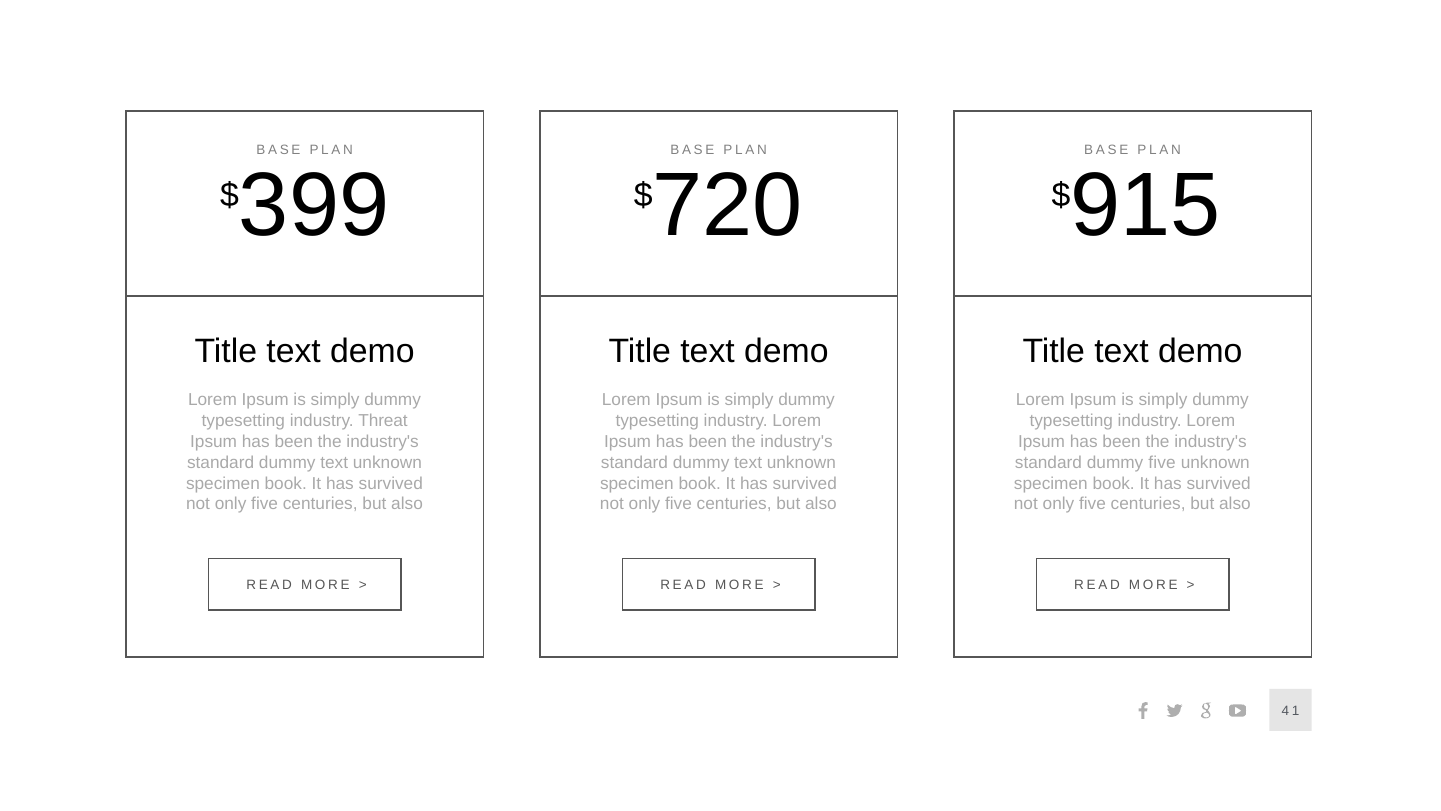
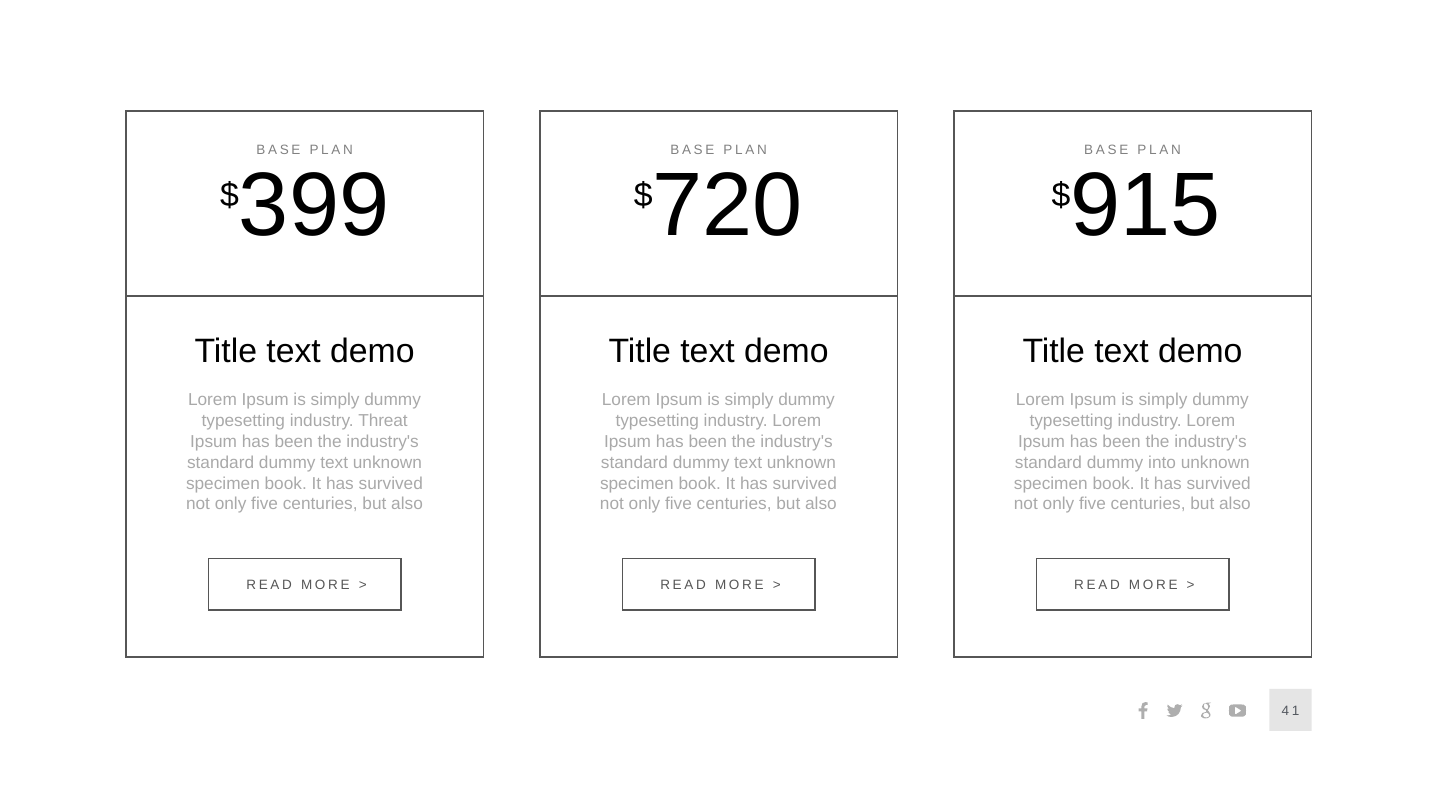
dummy five: five -> into
